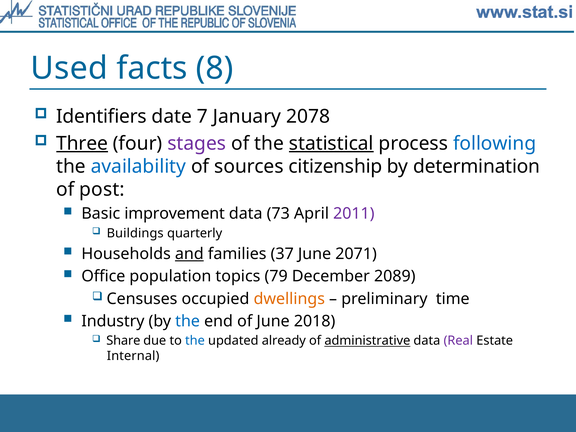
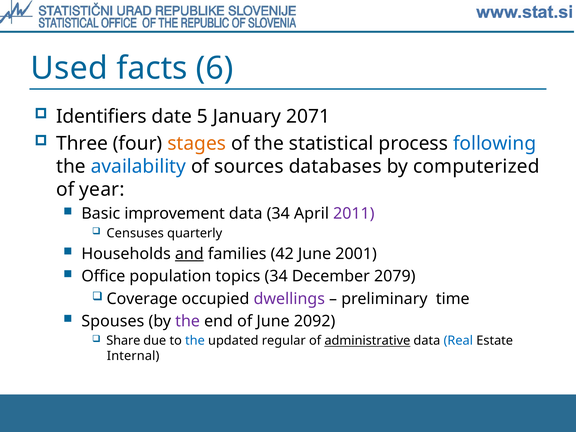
8: 8 -> 6
7: 7 -> 5
2078: 2078 -> 2071
Three underline: present -> none
stages colour: purple -> orange
statistical underline: present -> none
citizenship: citizenship -> databases
determination: determination -> computerized
post: post -> year
data 73: 73 -> 34
Buildings: Buildings -> Censuses
37: 37 -> 42
2071: 2071 -> 2001
topics 79: 79 -> 34
2089: 2089 -> 2079
Censuses: Censuses -> Coverage
dwellings colour: orange -> purple
Industry: Industry -> Spouses
the at (188, 321) colour: blue -> purple
2018: 2018 -> 2092
already: already -> regular
Real colour: purple -> blue
